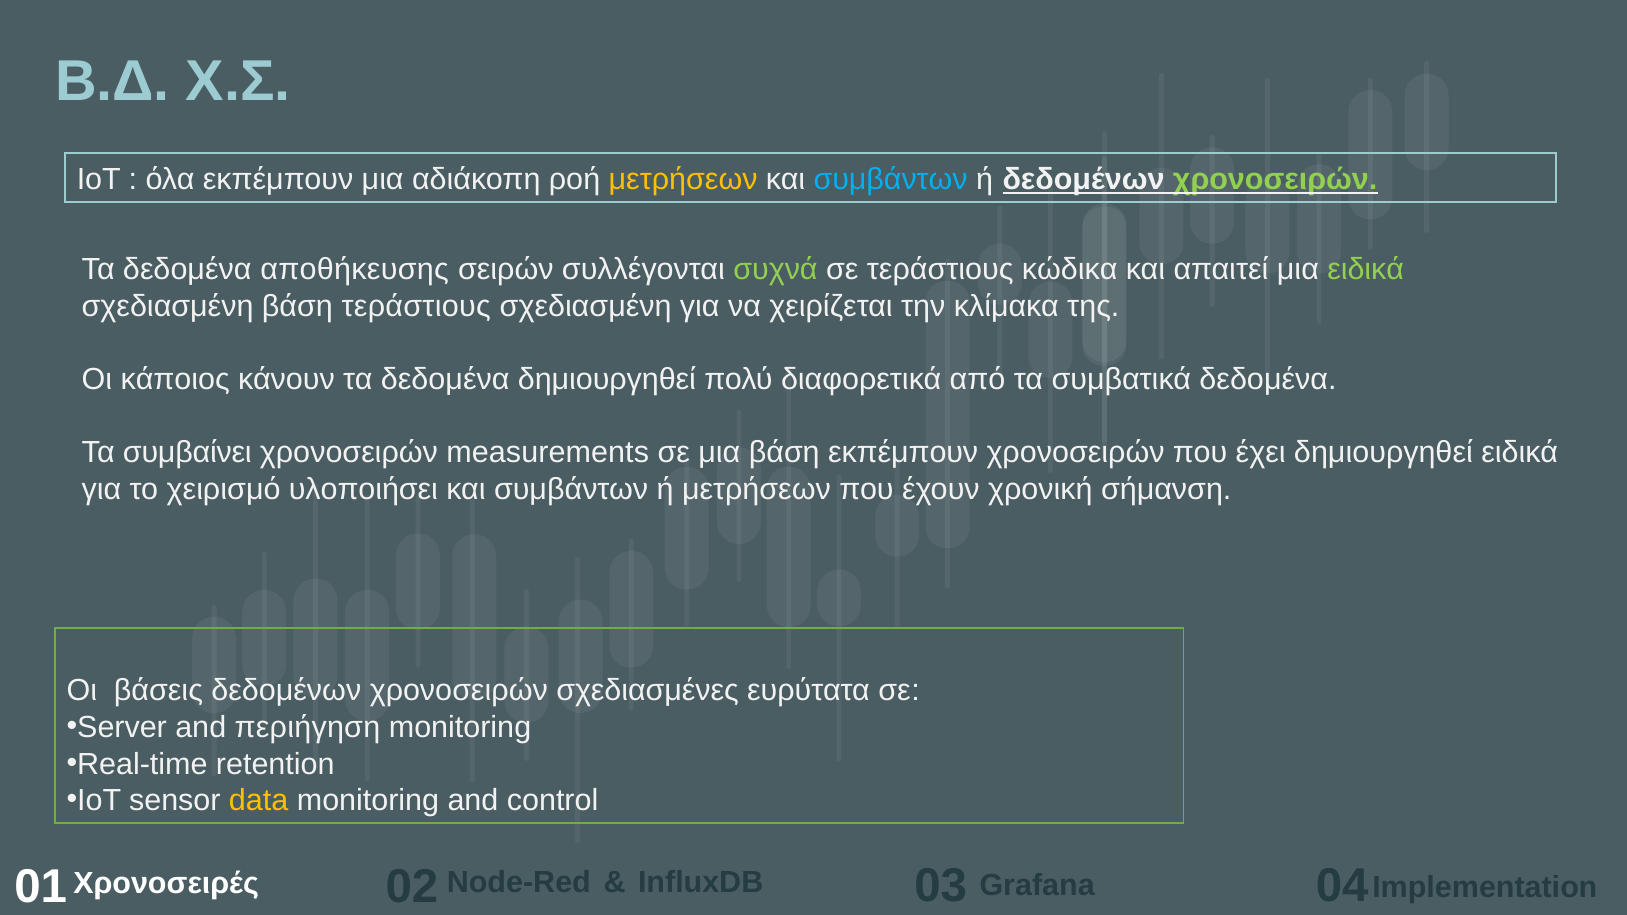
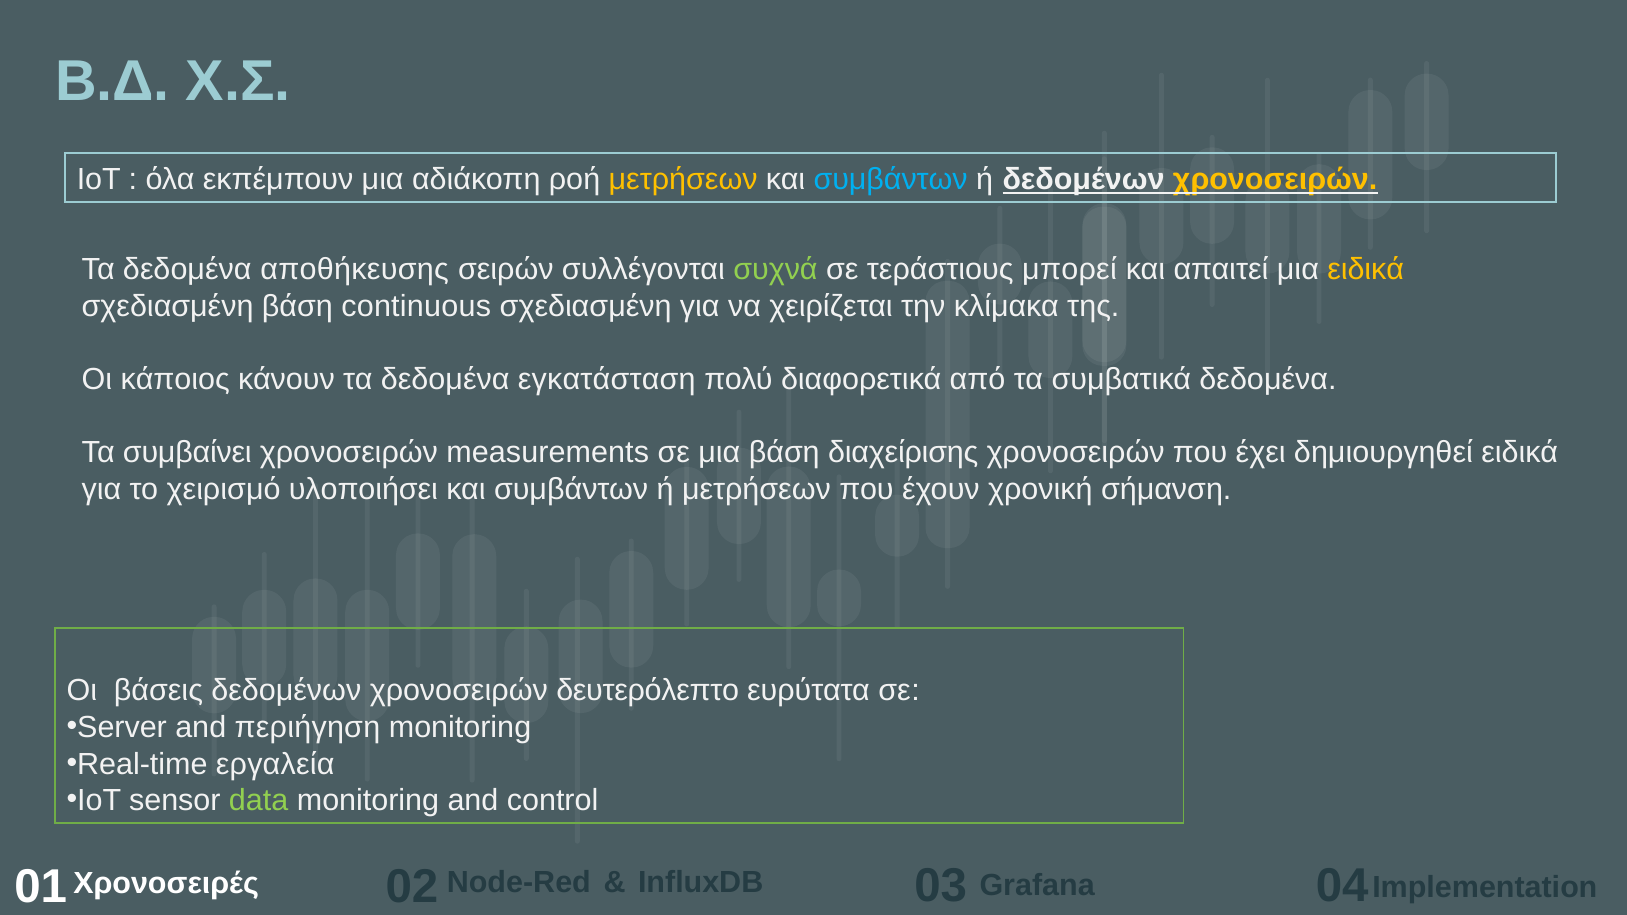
χρονοσειρών at (1275, 180) colour: light green -> yellow
κώδικα: κώδικα -> μπορεί
ειδικά at (1366, 270) colour: light green -> yellow
βάση τεράστιους: τεράστιους -> continuous
δεδομένα δημιουργηθεί: δημιουργηθεί -> εγκατάσταση
βάση εκπέμπουν: εκπέμπουν -> διαχείρισης
σχεδιασμένες: σχεδιασμένες -> δευτερόλεπτο
retention: retention -> εργαλεία
data colour: yellow -> light green
